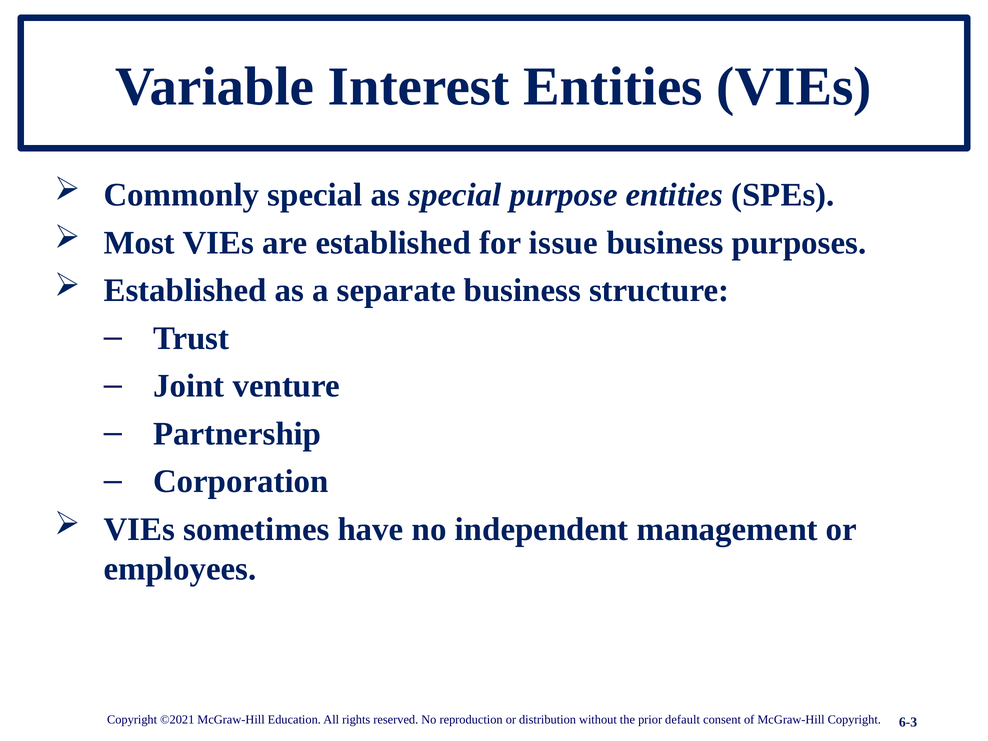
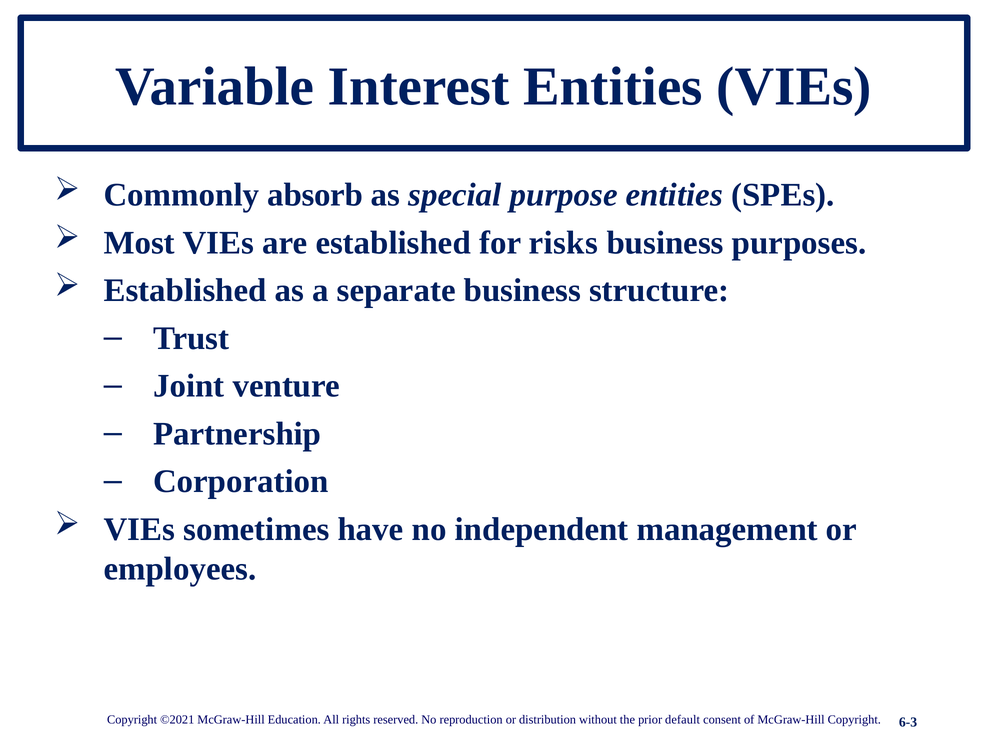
Commonly special: special -> absorb
issue: issue -> risks
